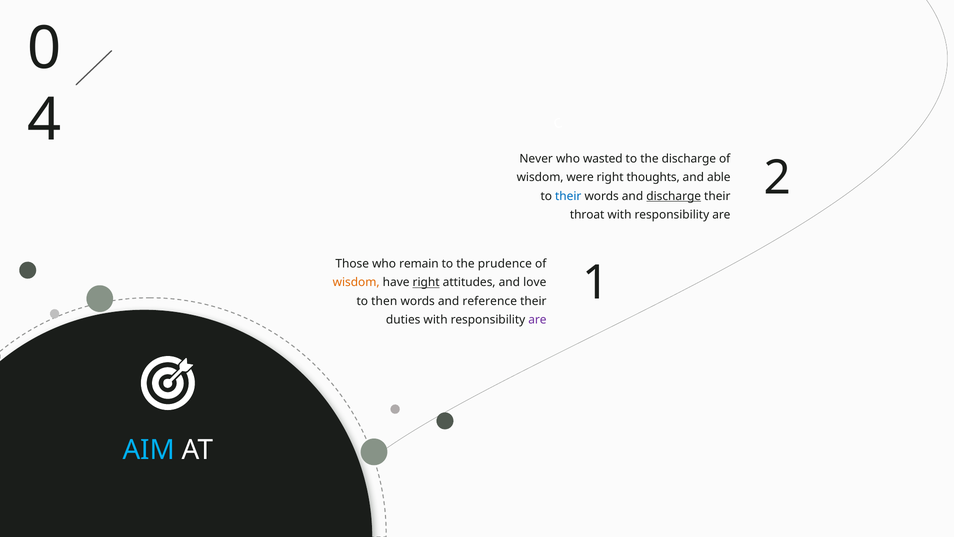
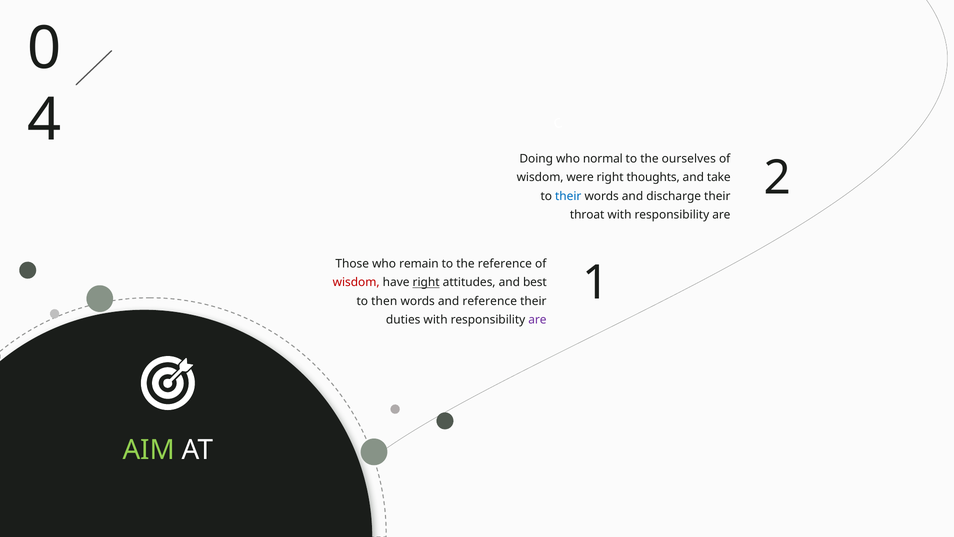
Never: Never -> Doing
wasted: wasted -> normal
the discharge: discharge -> ourselves
able: able -> take
discharge at (674, 196) underline: present -> none
the prudence: prudence -> reference
wisdom at (356, 282) colour: orange -> red
love: love -> best
AIM colour: light blue -> light green
